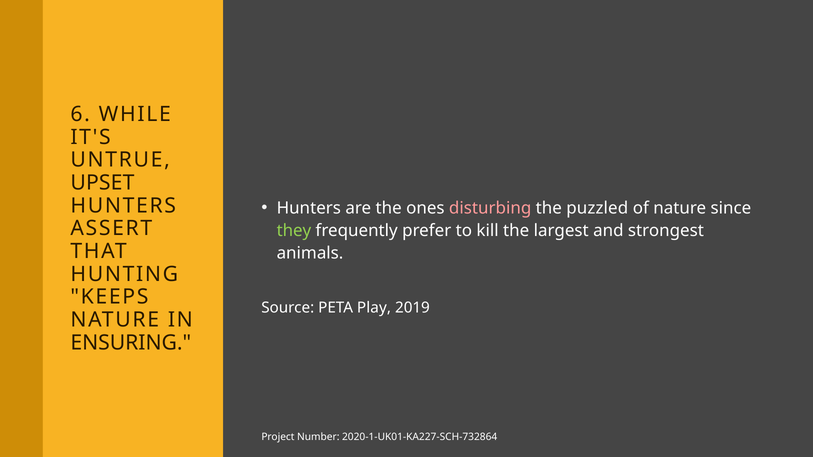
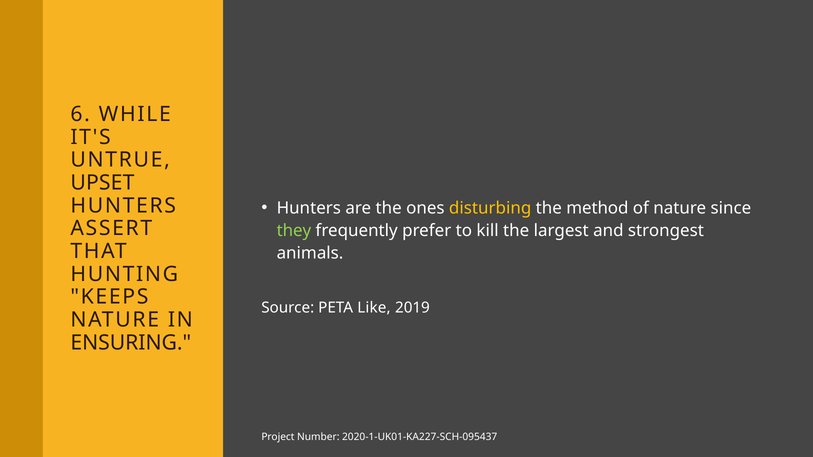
disturbing colour: pink -> yellow
puzzled: puzzled -> method
Play: Play -> Like
2020-1-UK01-KA227-SCH-732864: 2020-1-UK01-KA227-SCH-732864 -> 2020-1-UK01-KA227-SCH-095437
